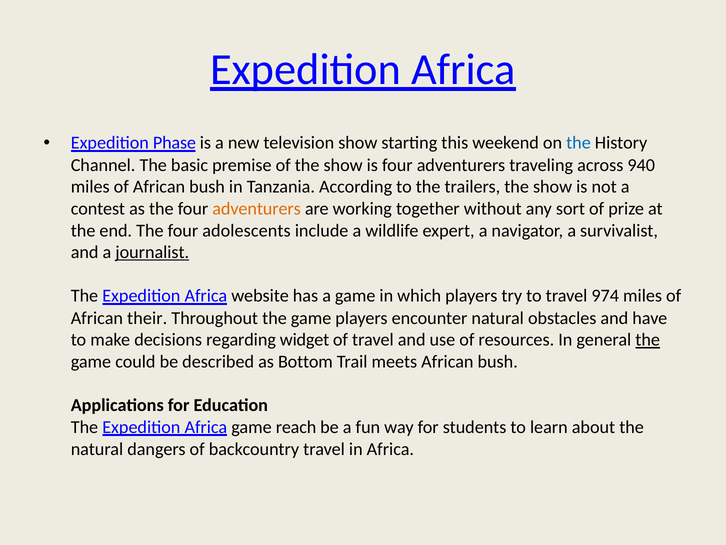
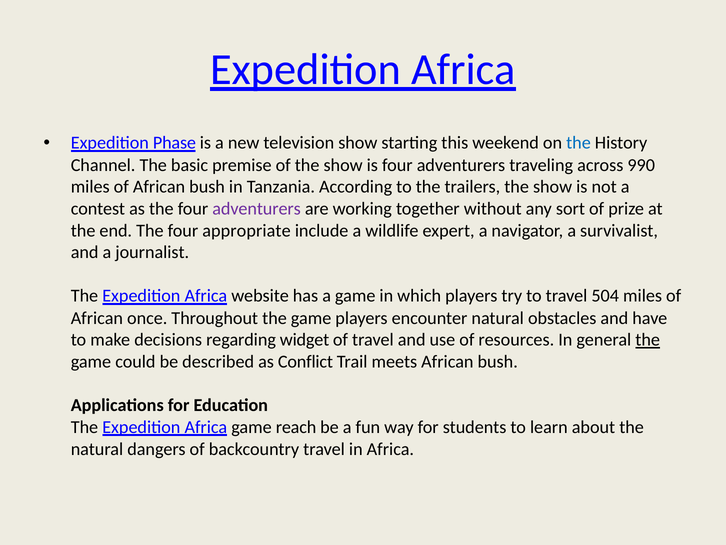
940: 940 -> 990
adventurers at (257, 209) colour: orange -> purple
adolescents: adolescents -> appropriate
journalist underline: present -> none
974: 974 -> 504
their: their -> once
Bottom: Bottom -> Conflict
